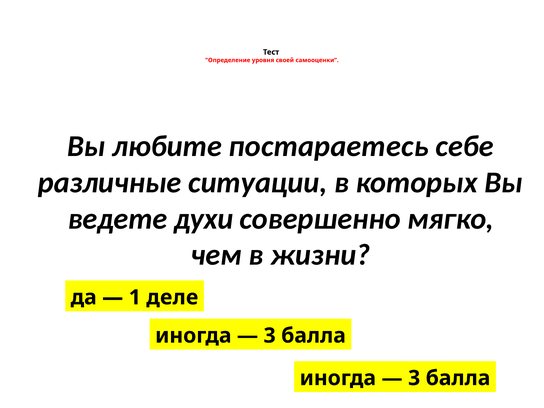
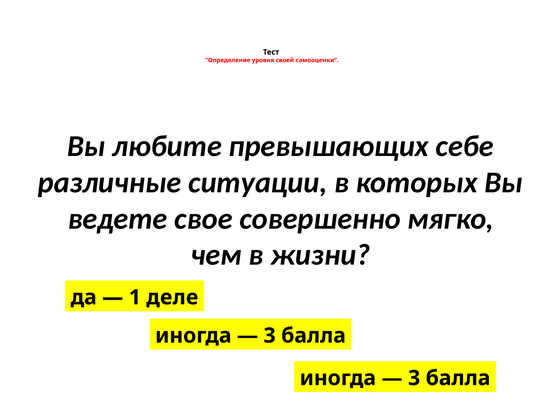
постараетесь: постараетесь -> превышающих
духи: духи -> свое
